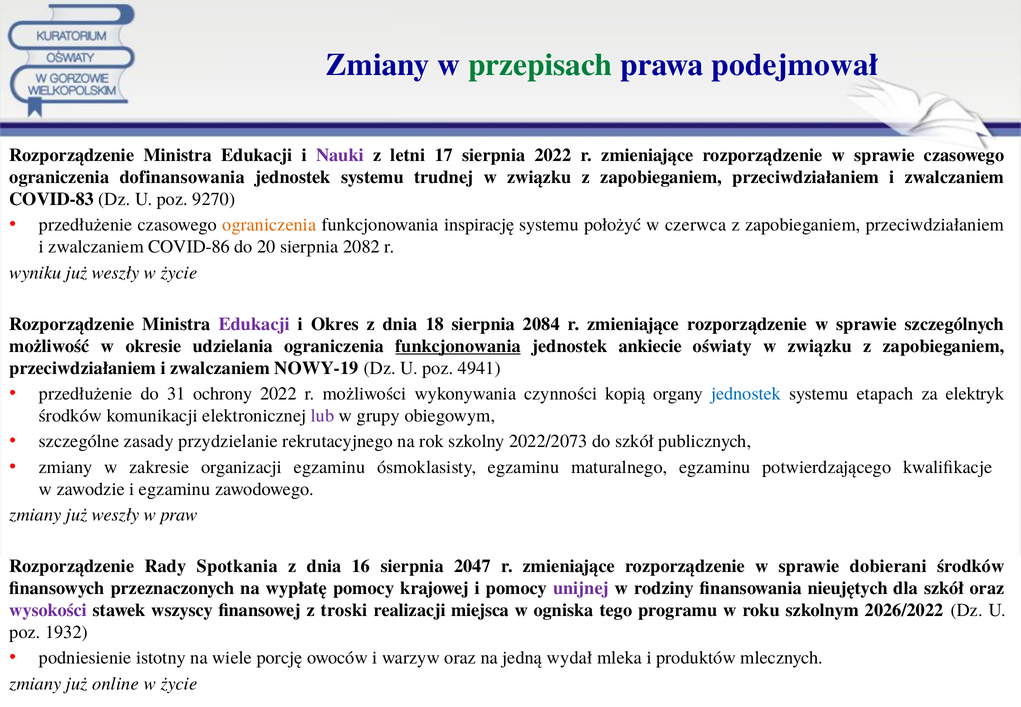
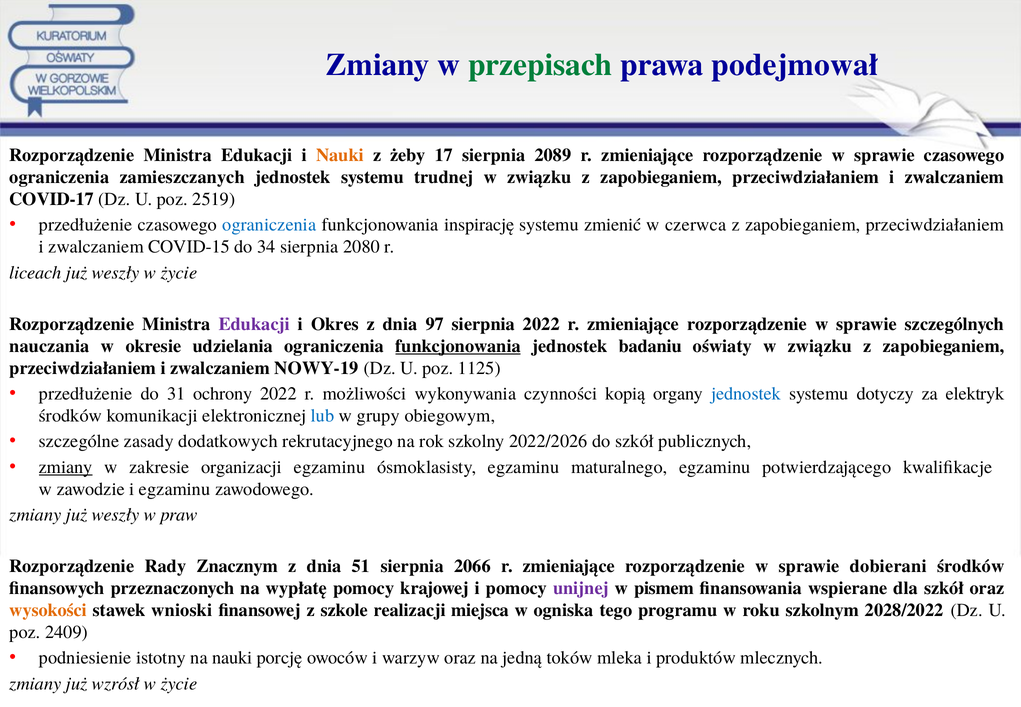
Nauki at (340, 155) colour: purple -> orange
letni: letni -> żeby
sierpnia 2022: 2022 -> 2089
dofinansowania: dofinansowania -> zamieszczanych
COVID-83: COVID-83 -> COVID-17
9270: 9270 -> 2519
ograniczenia at (269, 225) colour: orange -> blue
położyć: położyć -> zmienić
COVID-86: COVID-86 -> COVID-15
20: 20 -> 34
2082: 2082 -> 2080
wyniku: wyniku -> liceach
18: 18 -> 97
sierpnia 2084: 2084 -> 2022
możliwość: możliwość -> nauczania
ankiecie: ankiecie -> badaniu
4941: 4941 -> 1125
etapach: etapach -> dotyczy
lub colour: purple -> blue
przydzielanie: przydzielanie -> dodatkowych
2022/2073: 2022/2073 -> 2022/2026
zmiany at (66, 467) underline: none -> present
Spotkania: Spotkania -> Znacznym
16: 16 -> 51
2047: 2047 -> 2066
rodziny: rodziny -> pismem
nieujętych: nieujętych -> wspierane
wysokości colour: purple -> orange
wszyscy: wszyscy -> wnioski
troski: troski -> szkole
2026/2022: 2026/2022 -> 2028/2022
1932: 1932 -> 2409
na wiele: wiele -> nauki
wydał: wydał -> toków
online: online -> wzrósł
